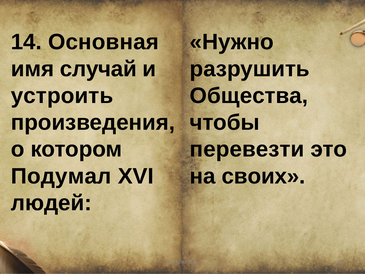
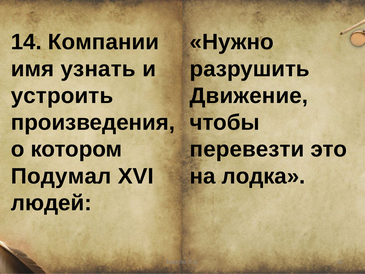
Основная: Основная -> Компании
случай: случай -> узнать
Общества: Общества -> Движение
своих: своих -> лодка
